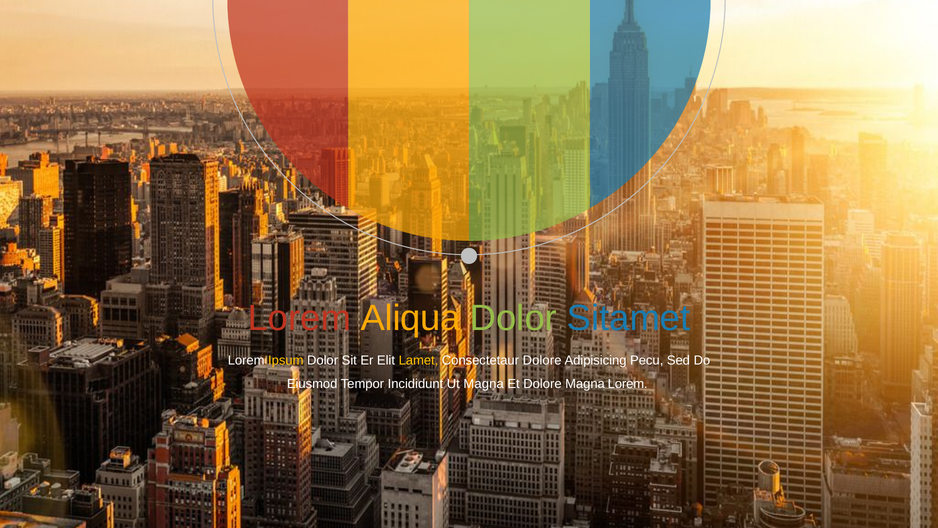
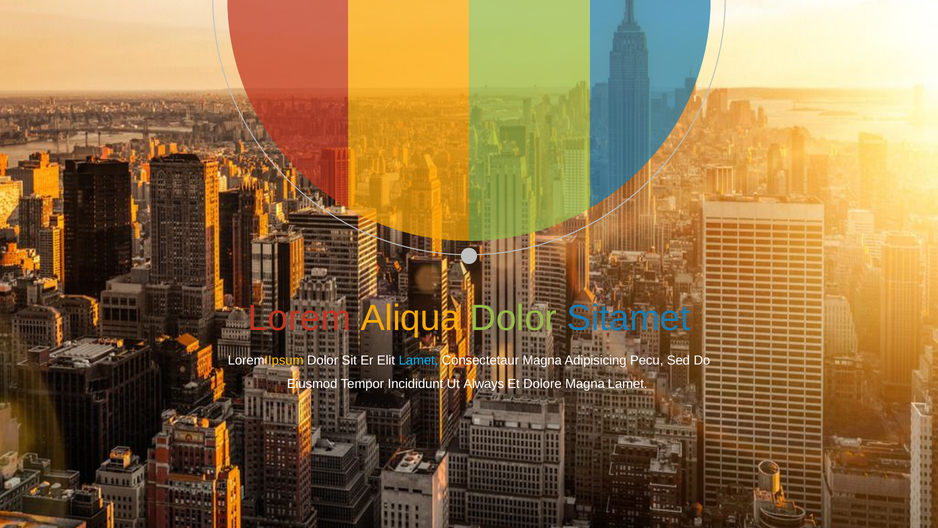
Lamet at (418, 360) colour: yellow -> light blue
Consectetaur Dolore: Dolore -> Magna
Ut Magna: Magna -> Always
Magna Lorem: Lorem -> Lamet
